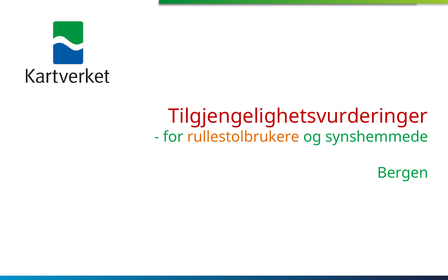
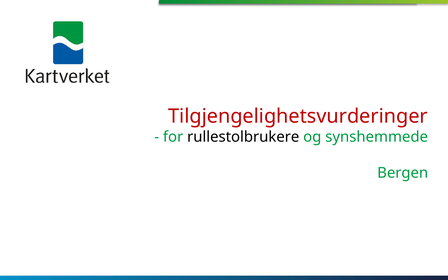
rullestolbrukere colour: orange -> black
